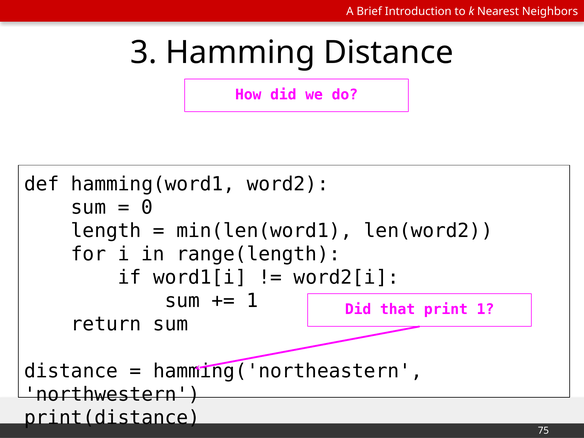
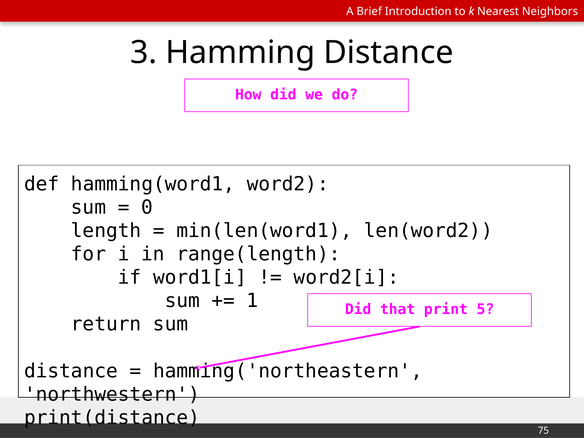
print 1: 1 -> 5
